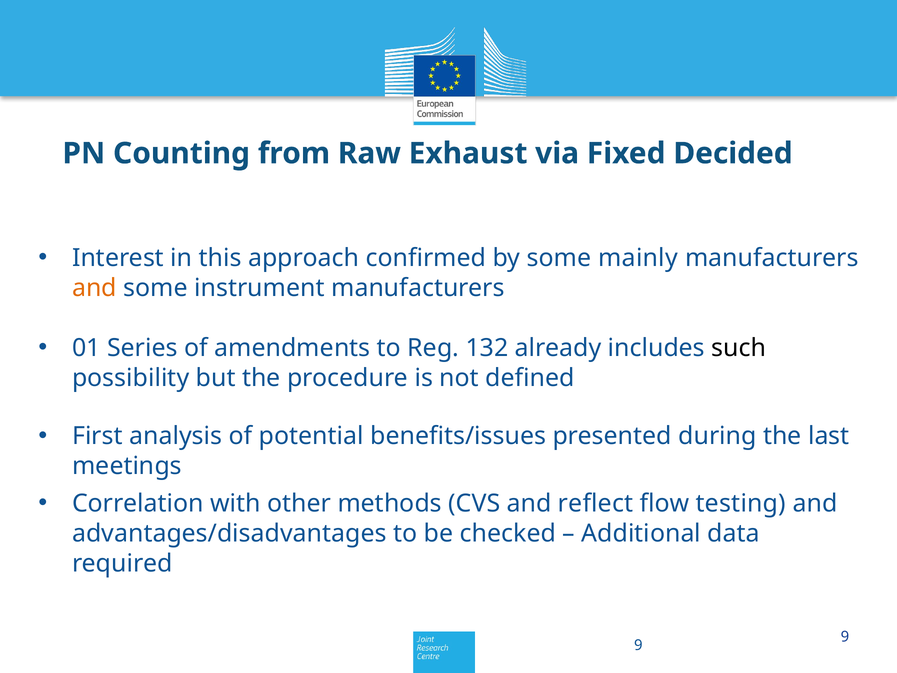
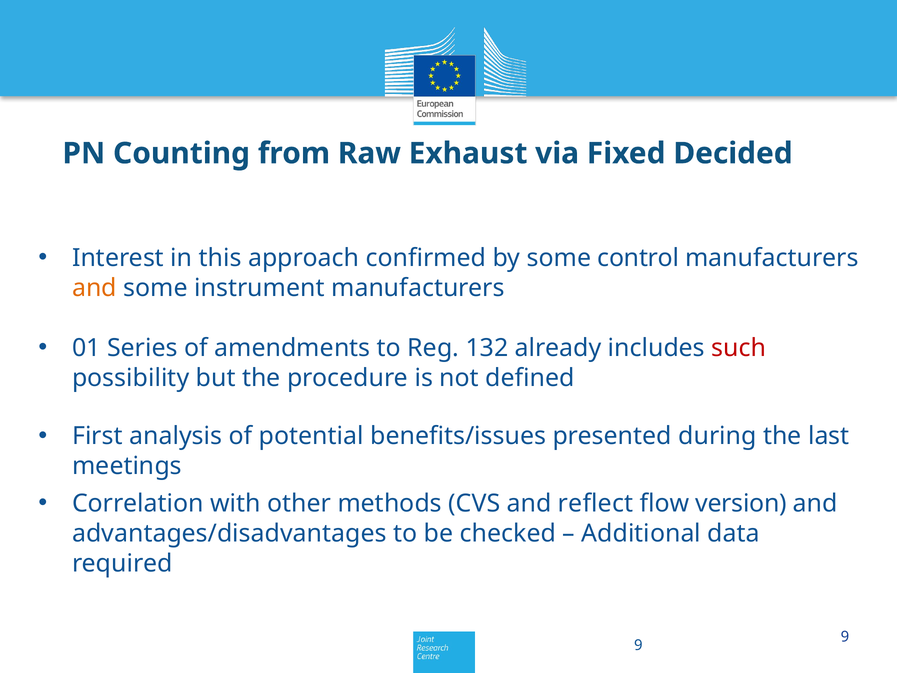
mainly: mainly -> control
such colour: black -> red
testing: testing -> version
